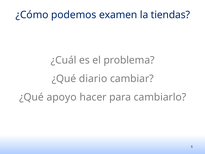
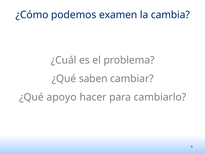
tiendas: tiendas -> cambia
diario: diario -> saben
